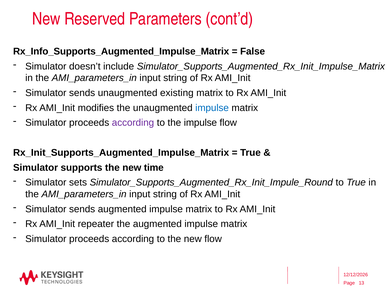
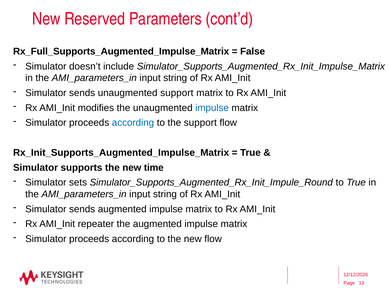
Rx_Info_Supports_Augmented_Impulse_Matrix: Rx_Info_Supports_Augmented_Impulse_Matrix -> Rx_Full_Supports_Augmented_Impulse_Matrix
unaugmented existing: existing -> support
according at (133, 123) colour: purple -> blue
the impulse: impulse -> support
